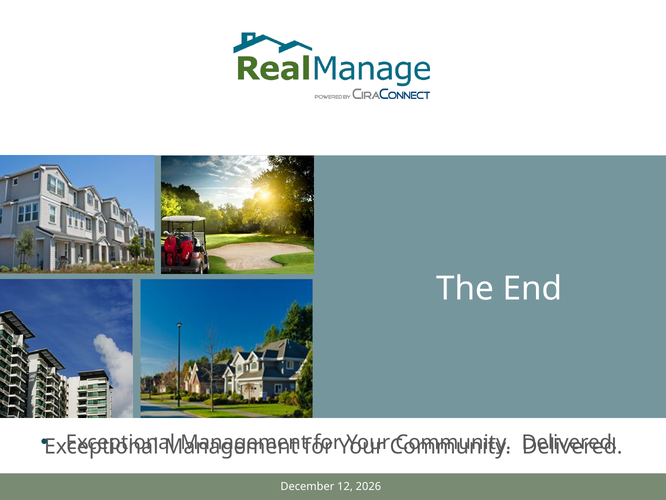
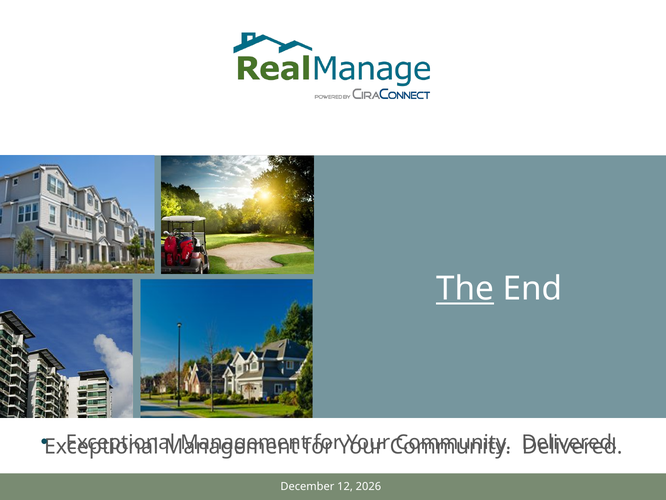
The underline: none -> present
